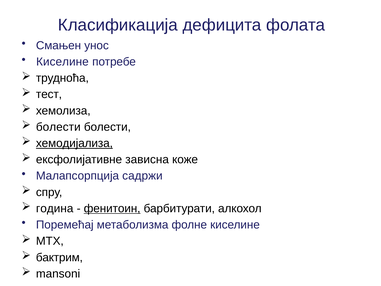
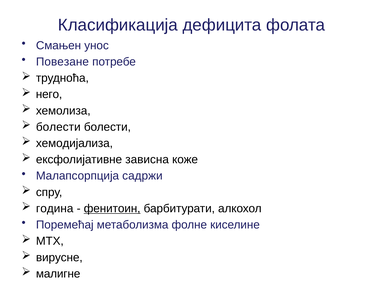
Киселине at (62, 62): Киселине -> Повезане
тест: тест -> него
хемодијализа underline: present -> none
бактрим: бактрим -> вирусне
mansoni: mansoni -> малигне
